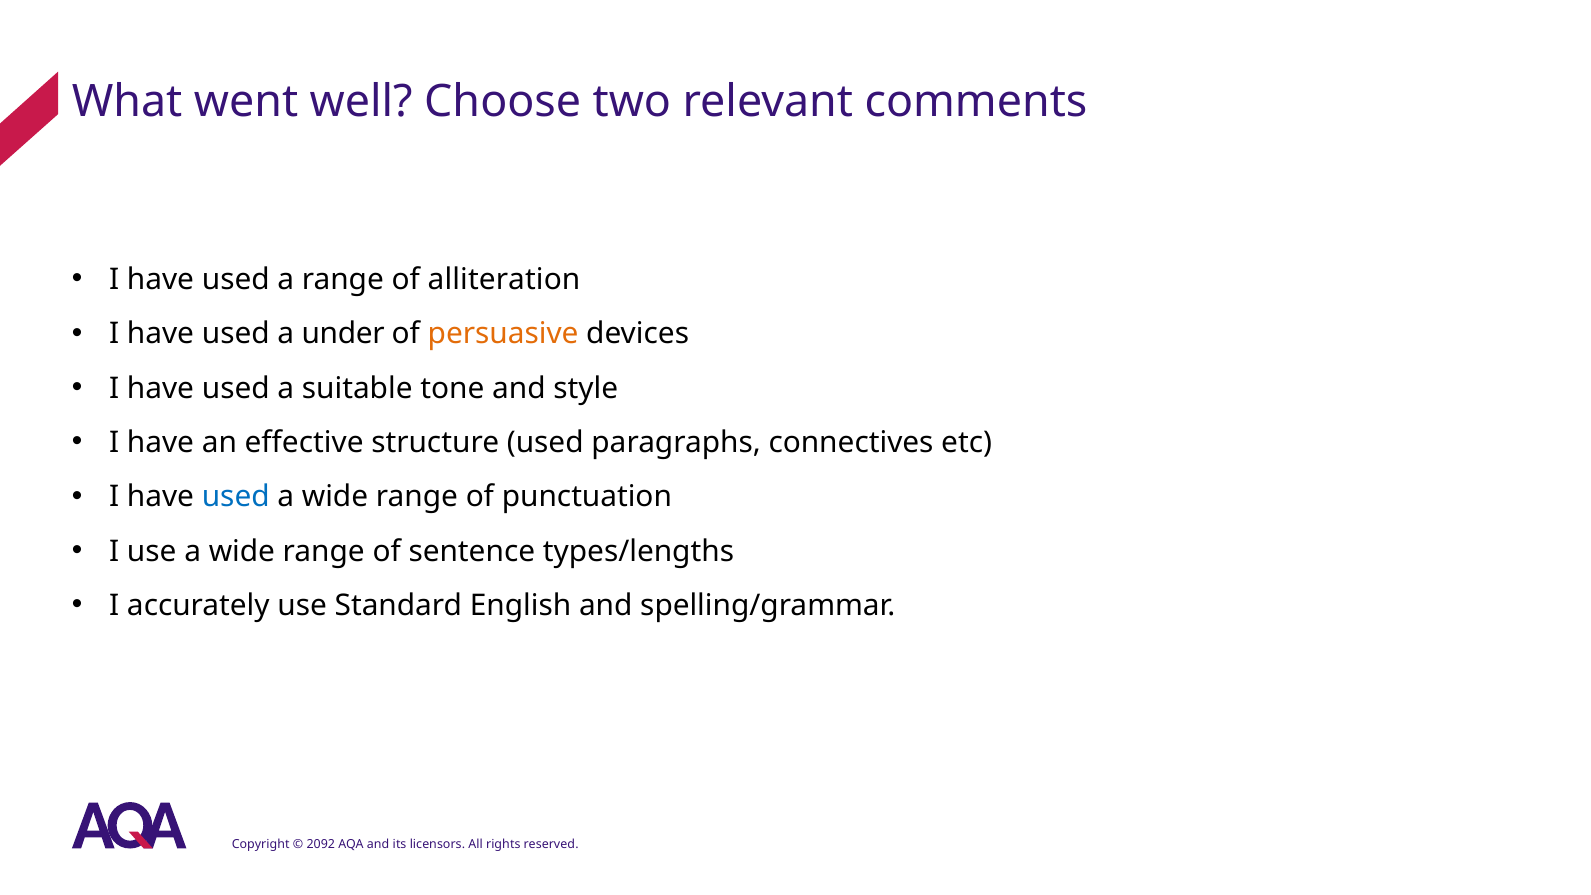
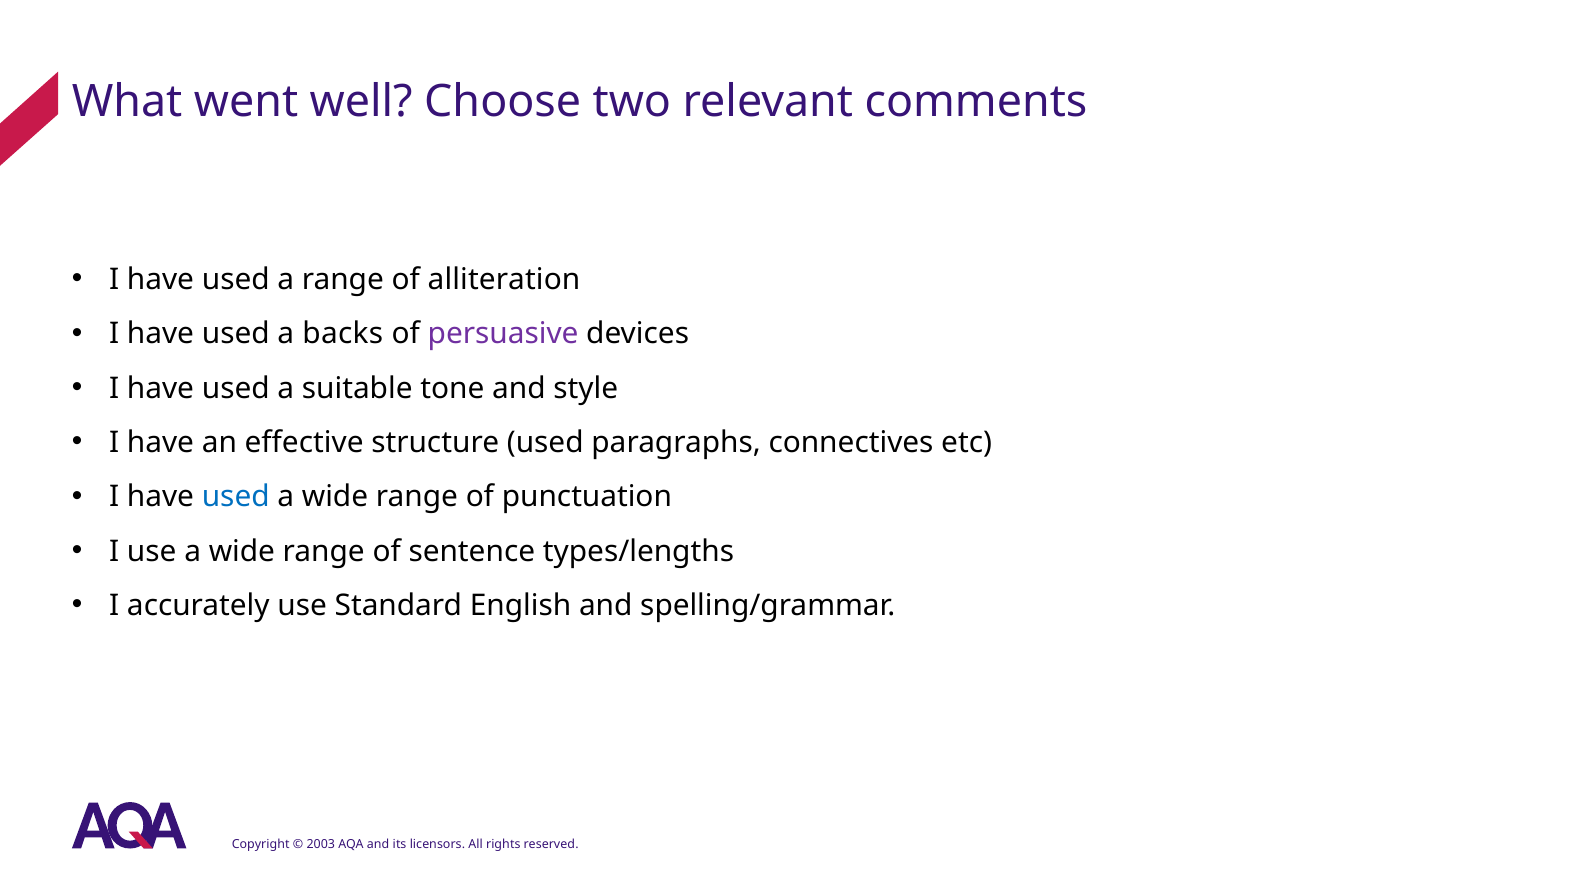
under: under -> backs
persuasive colour: orange -> purple
2092: 2092 -> 2003
